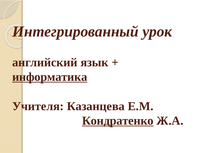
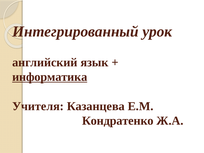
Кондратенко underline: present -> none
